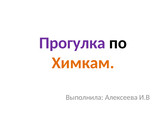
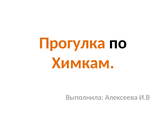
Прогулка colour: purple -> orange
